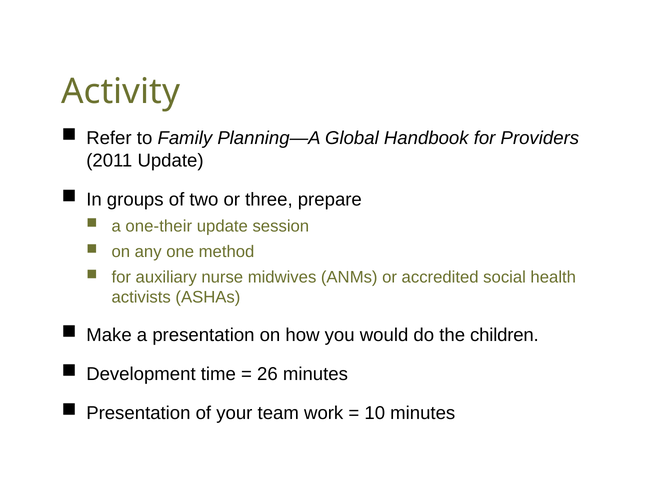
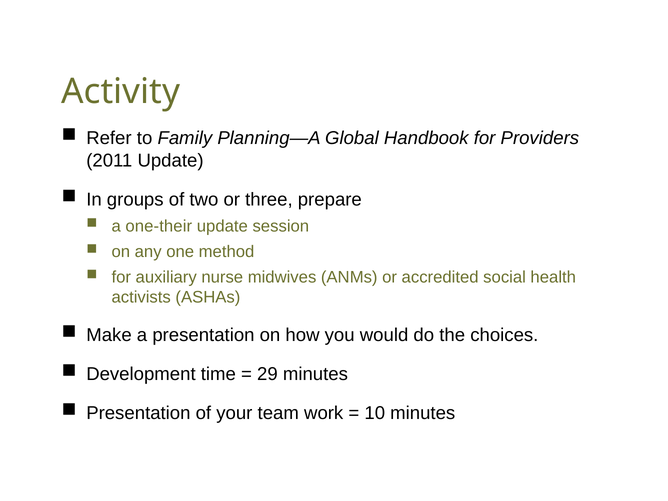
children: children -> choices
26: 26 -> 29
